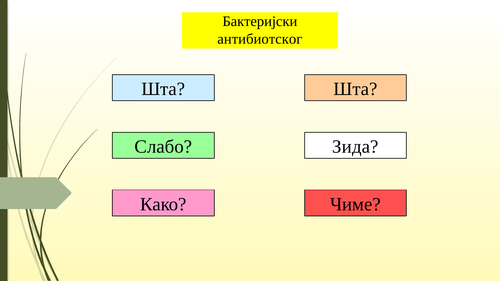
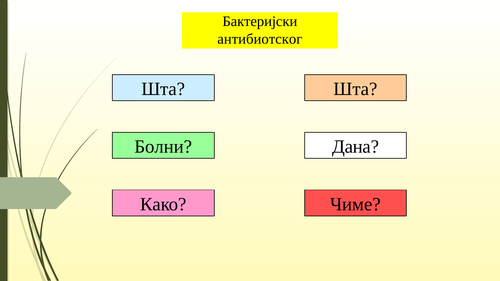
Слабо: Слабо -> Болни
Зида: Зида -> Дана
